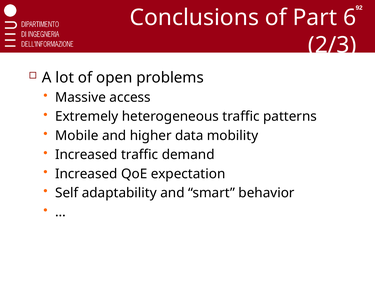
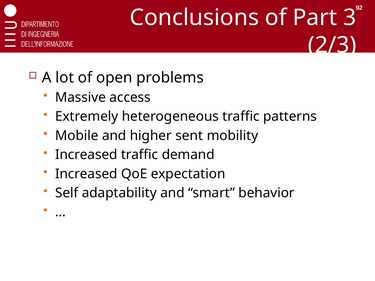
6: 6 -> 3
data: data -> sent
